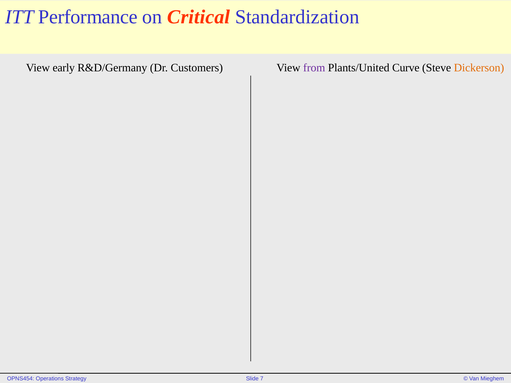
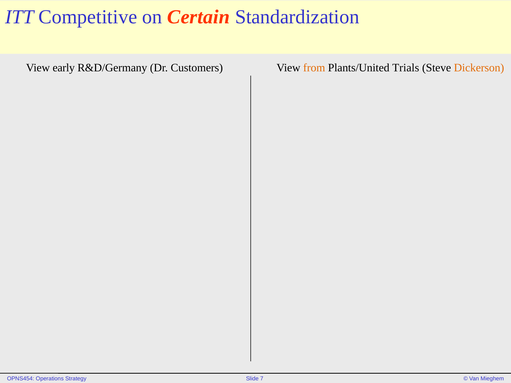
Performance: Performance -> Competitive
Critical: Critical -> Certain
from colour: purple -> orange
Curve: Curve -> Trials
